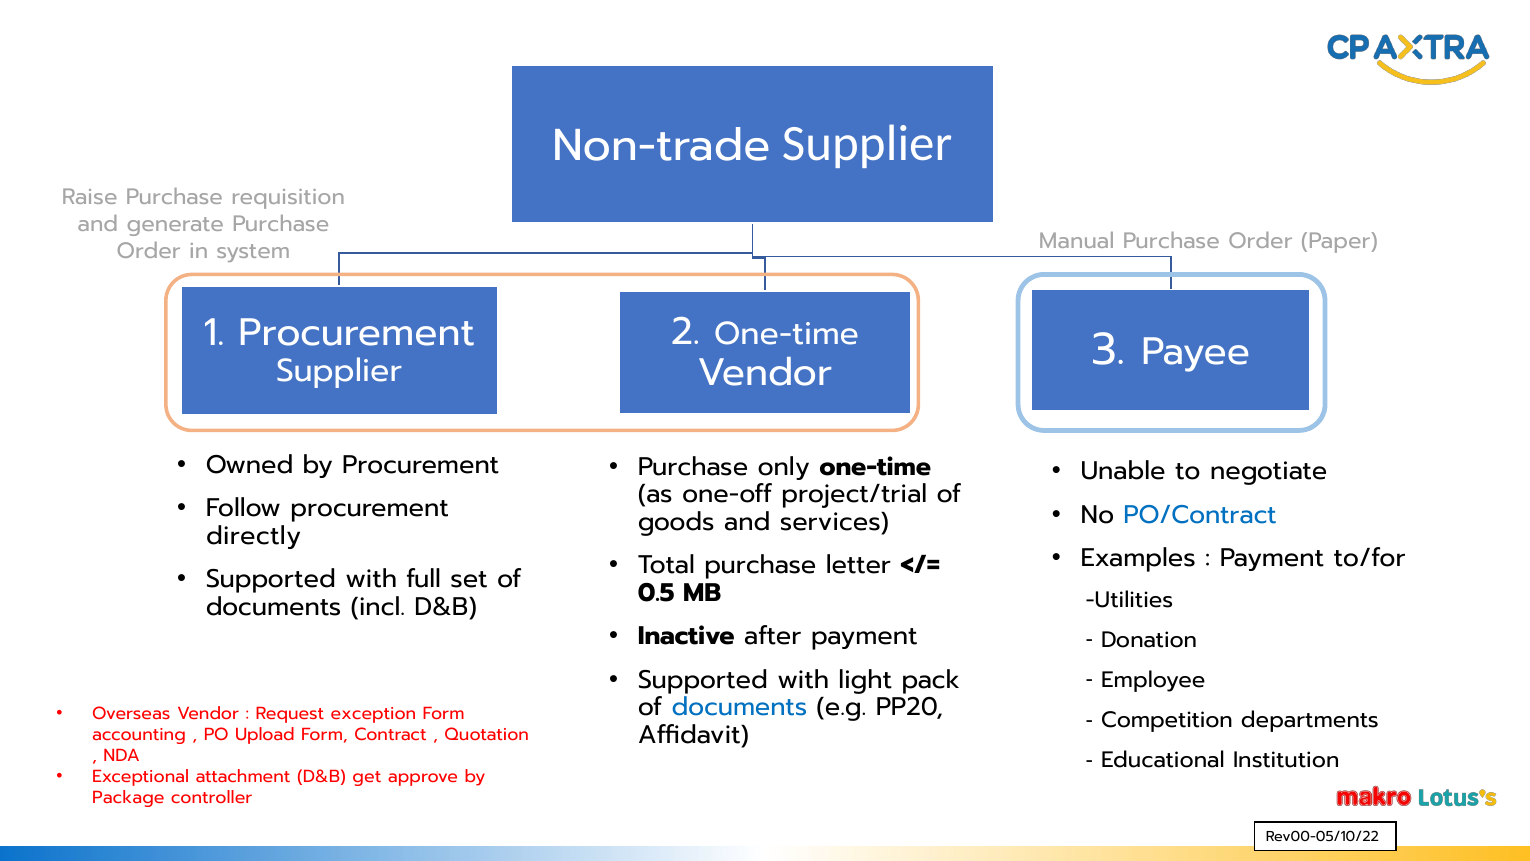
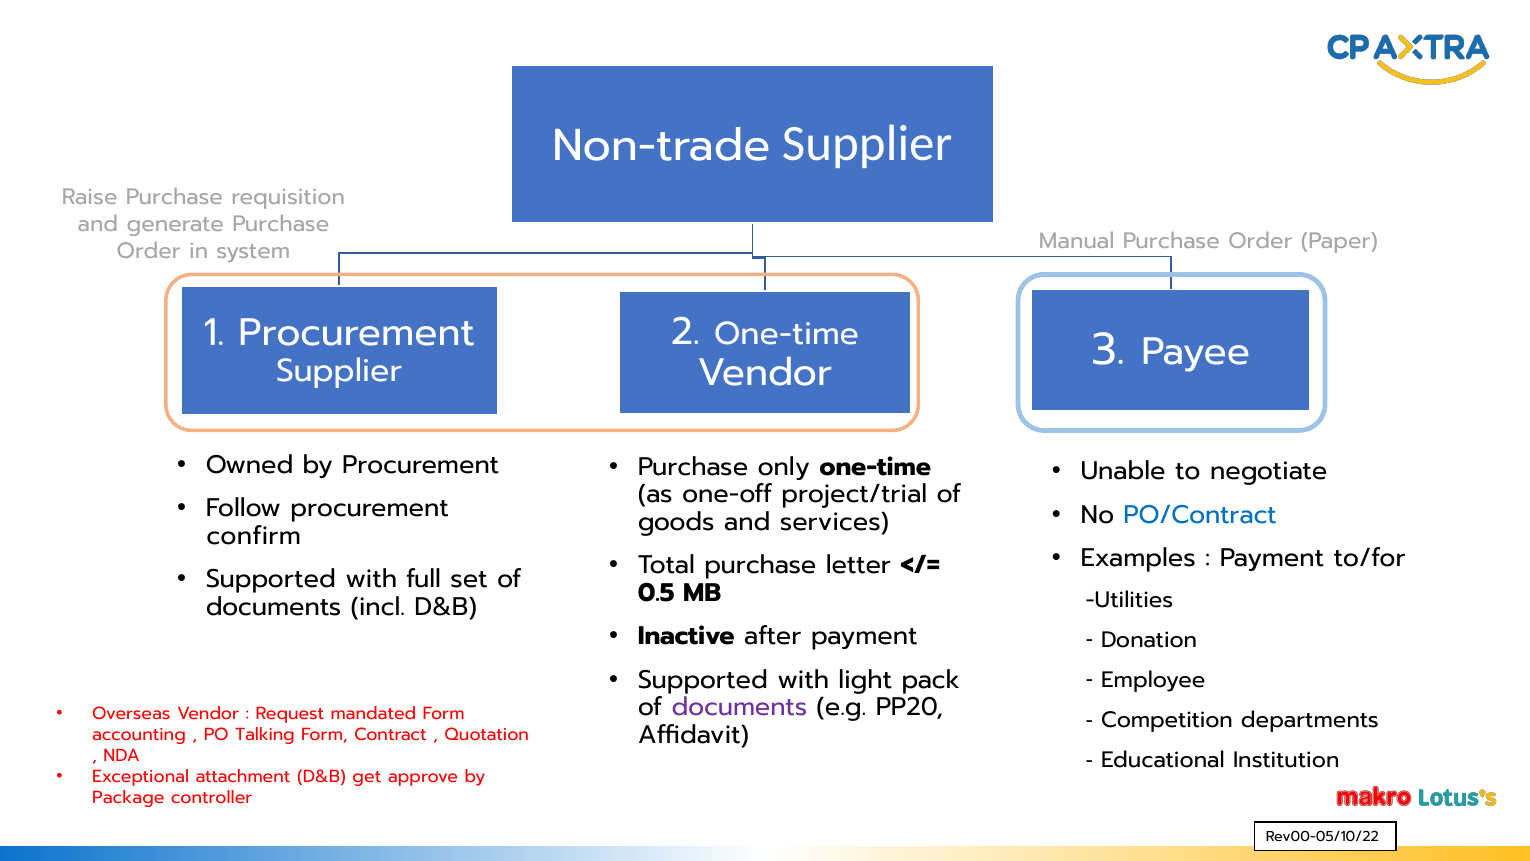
directly: directly -> confirm
documents at (739, 707) colour: blue -> purple
exception: exception -> mandated
Upload: Upload -> Talking
